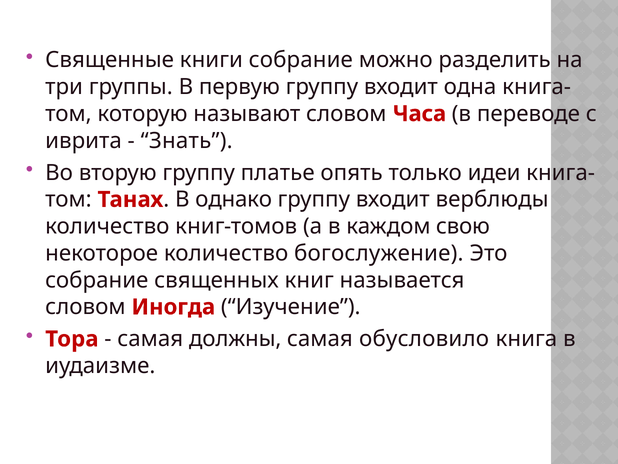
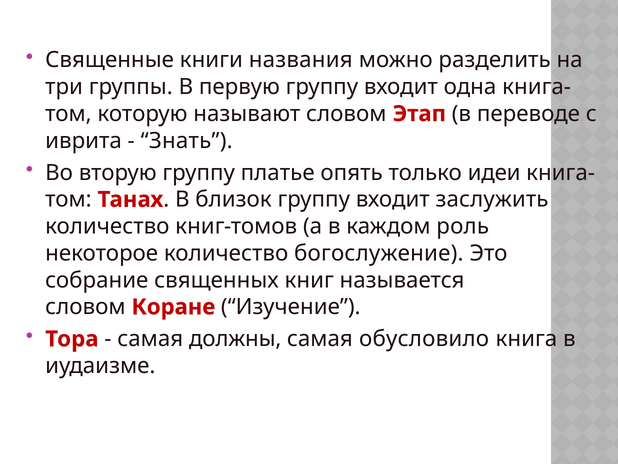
книги собрание: собрание -> названия
Часа: Часа -> Этап
однако: однако -> близок
верблюды: верблюды -> заслужить
свою: свою -> роль
Иногда: Иногда -> Коране
